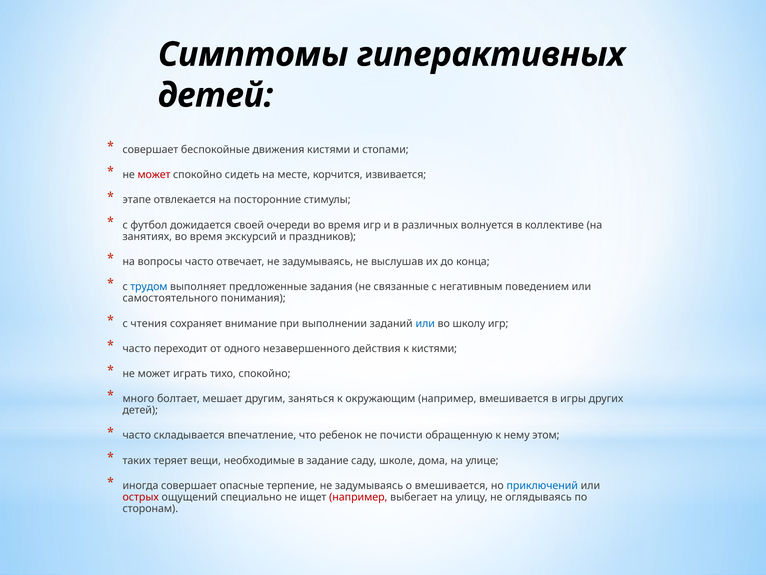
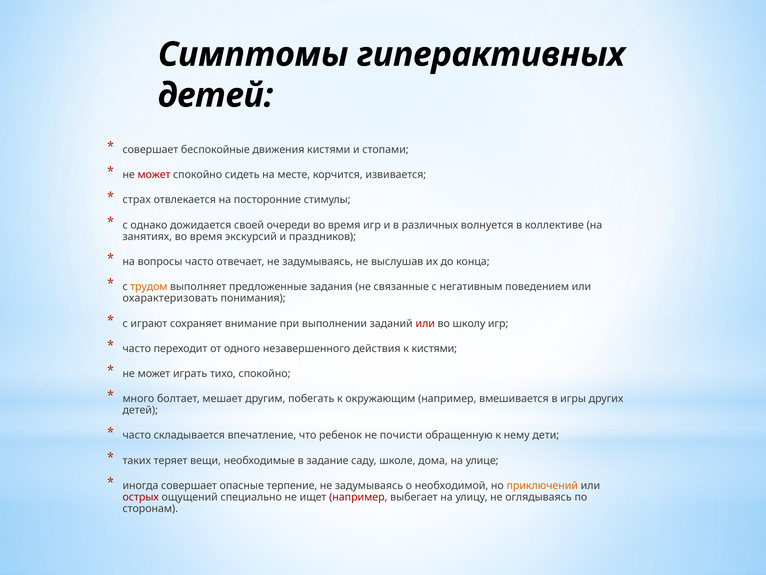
этапе: этапе -> страх
футбол: футбол -> однако
трудом colour: blue -> orange
самостоятельного: самостоятельного -> охарактеризовать
чтения: чтения -> играют
или at (425, 323) colour: blue -> red
заняться: заняться -> побегать
этом: этом -> дети
о вмешивается: вмешивается -> необходимой
приключений colour: blue -> orange
